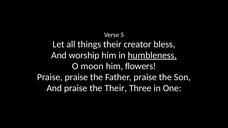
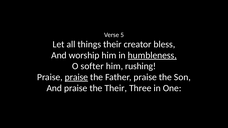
moon: moon -> softer
flowers: flowers -> rushing
praise at (76, 77) underline: none -> present
